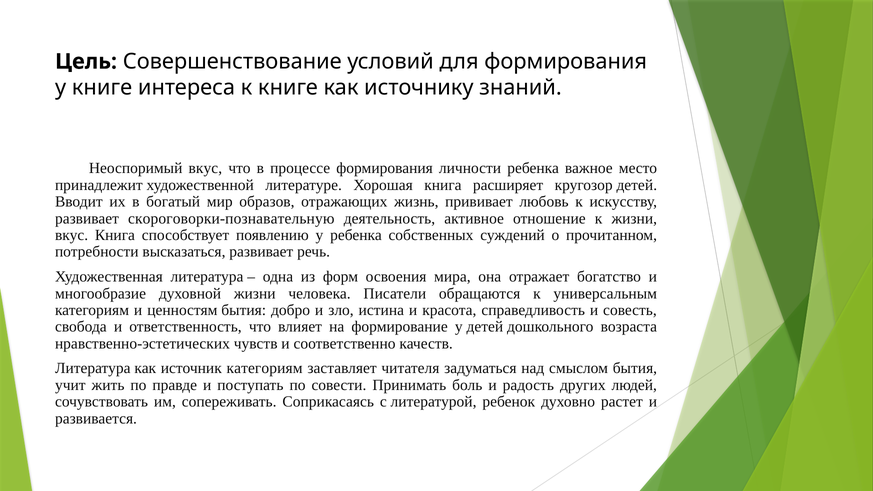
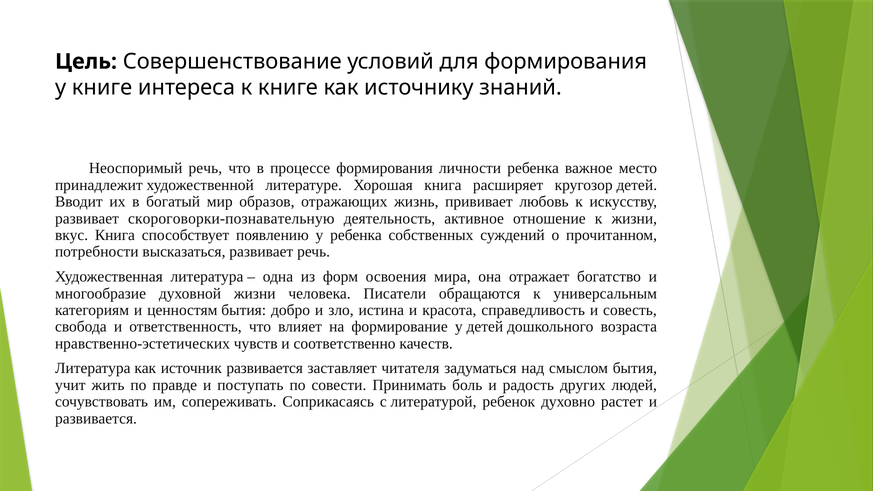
Неоспоримый вкус: вкус -> речь
источник категориям: категориям -> развивается
